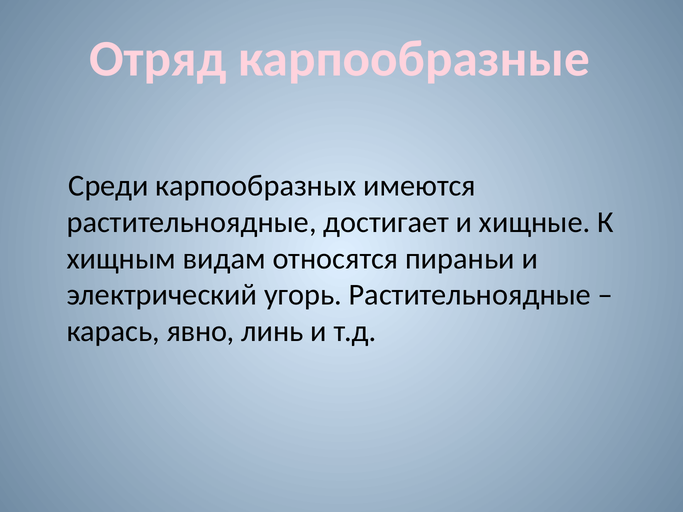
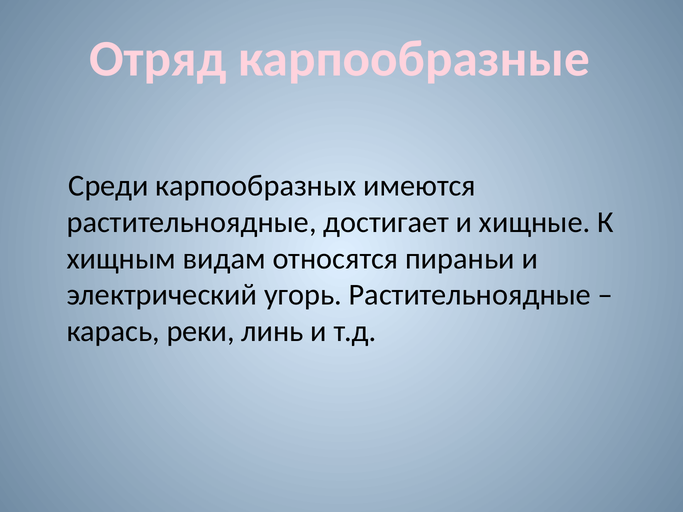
явно: явно -> реки
